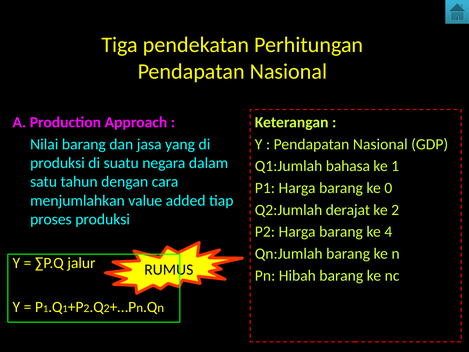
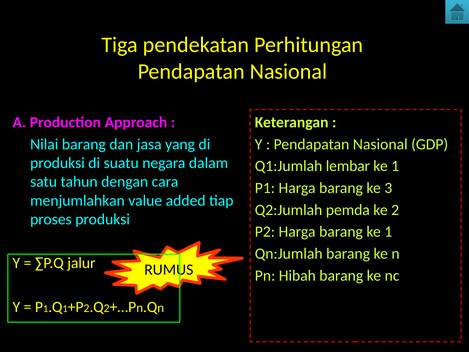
bahasa: bahasa -> lembar
0: 0 -> 3
derajat: derajat -> pemda
barang ke 4: 4 -> 1
